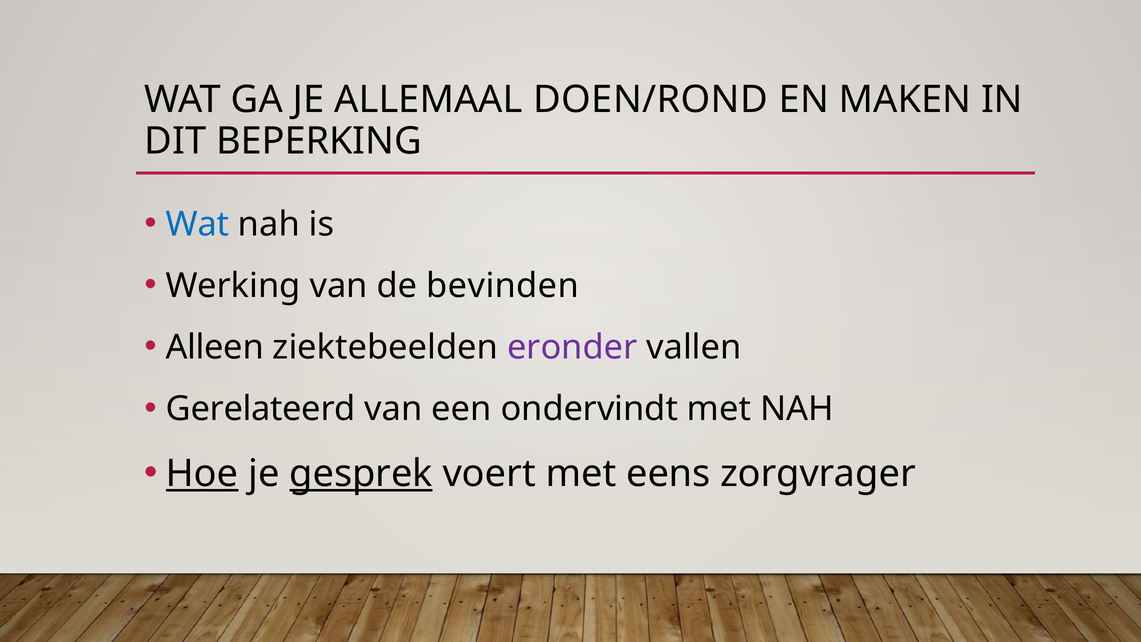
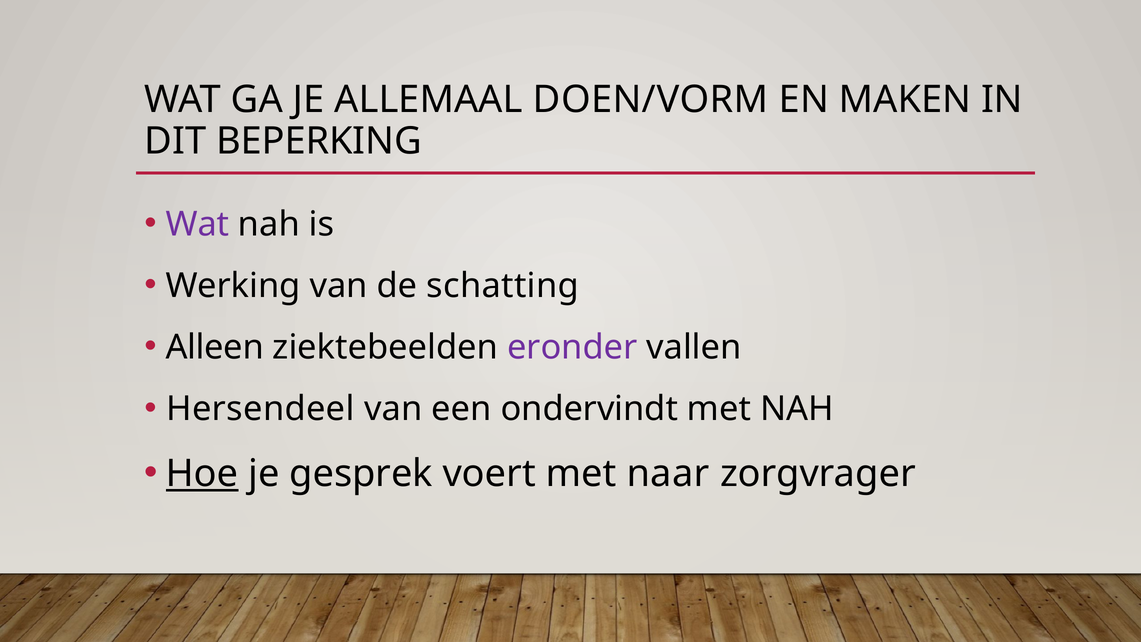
DOEN/ROND: DOEN/ROND -> DOEN/VORM
Wat at (197, 224) colour: blue -> purple
bevinden: bevinden -> schatting
Gerelateerd: Gerelateerd -> Hersendeel
gesprek underline: present -> none
eens: eens -> naar
